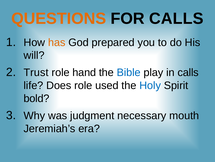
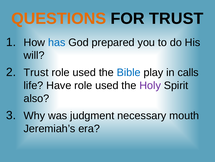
FOR CALLS: CALLS -> TRUST
has colour: orange -> blue
hand at (84, 72): hand -> used
Does: Does -> Have
Holy colour: blue -> purple
bold: bold -> also
